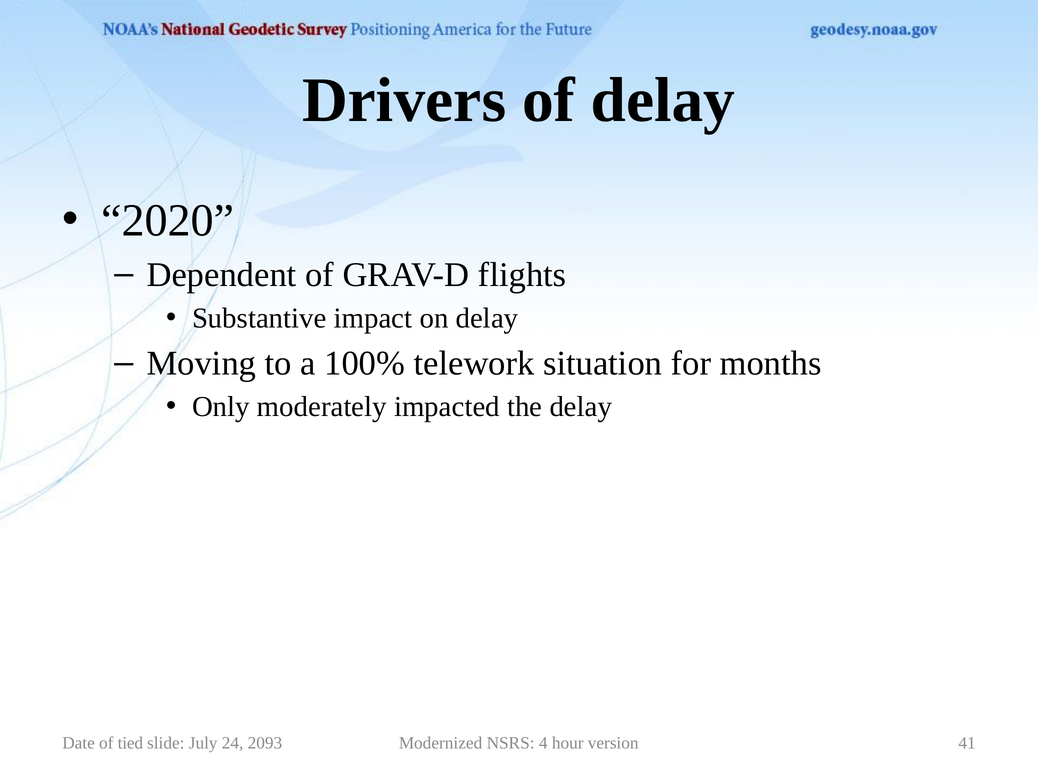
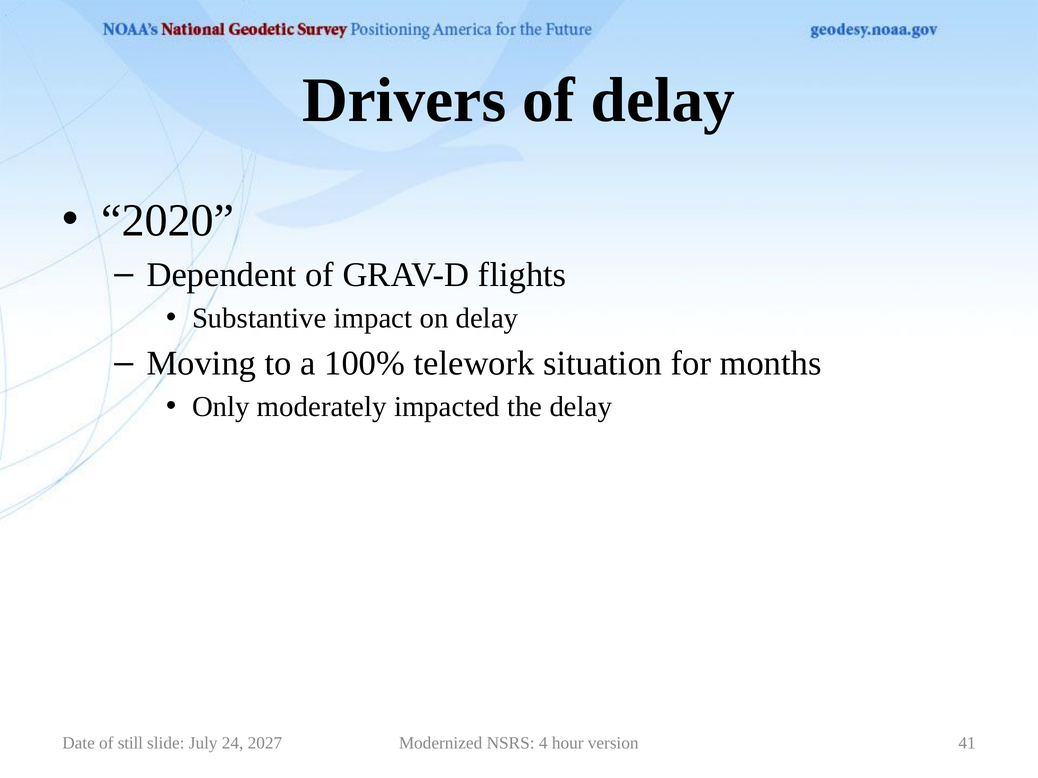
tied: tied -> still
2093: 2093 -> 2027
